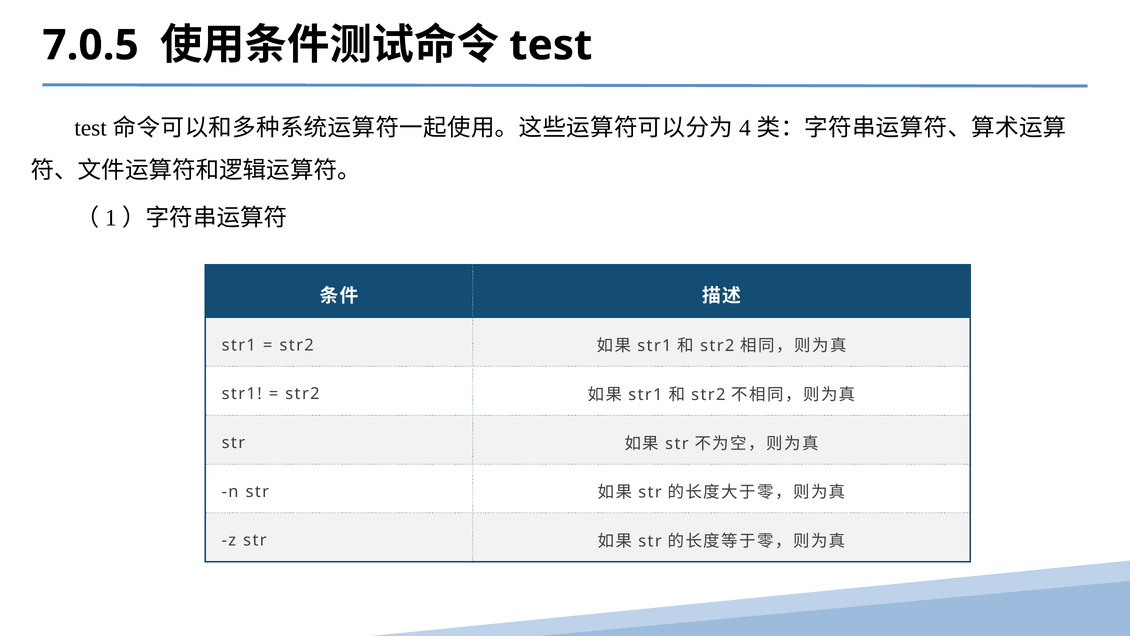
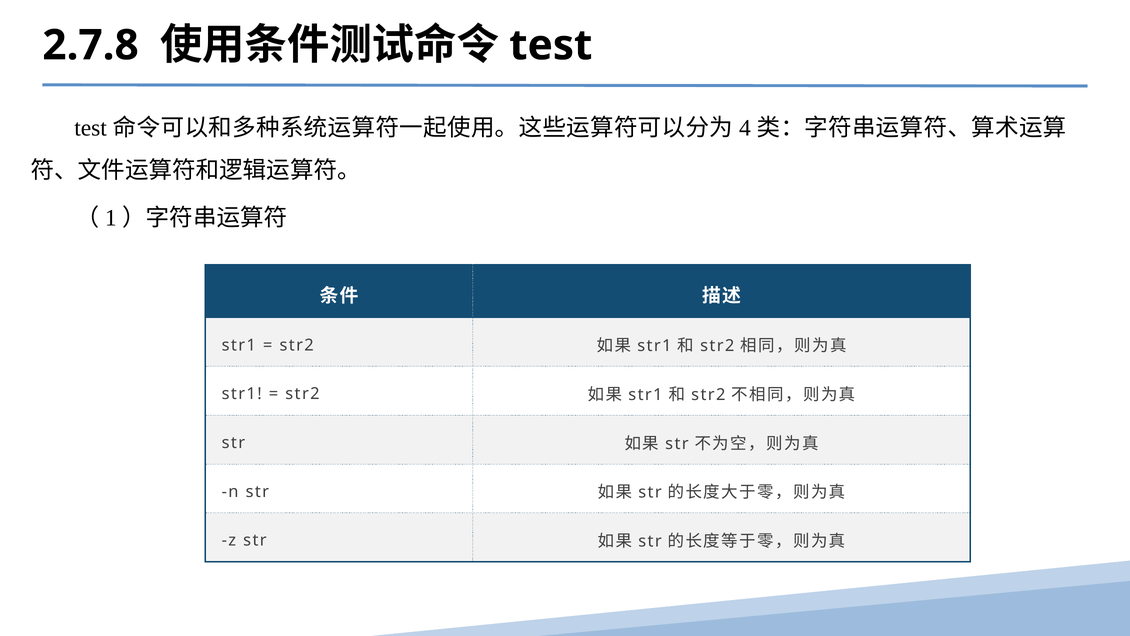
7.0.5: 7.0.5 -> 2.7.8
